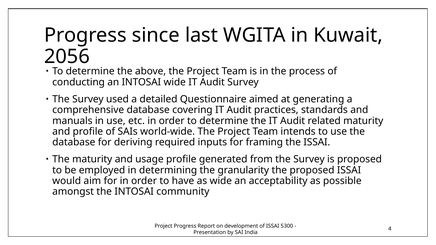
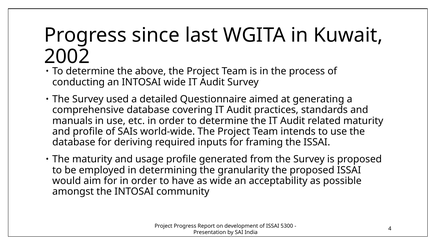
2056: 2056 -> 2002
